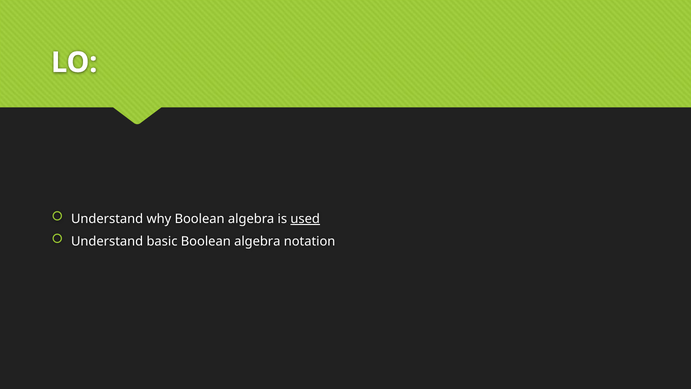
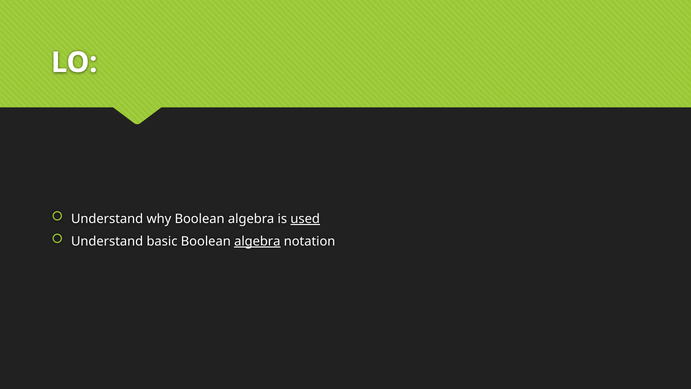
algebra at (257, 241) underline: none -> present
